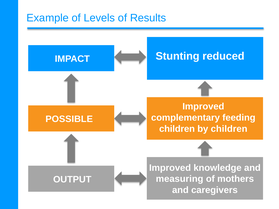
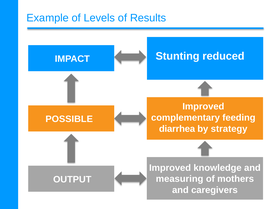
children at (177, 129): children -> diarrhea
by children: children -> strategy
